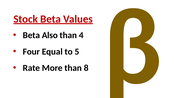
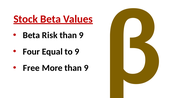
Also: Also -> Risk
4 at (81, 35): 4 -> 9
to 5: 5 -> 9
Rate: Rate -> Free
More than 8: 8 -> 9
